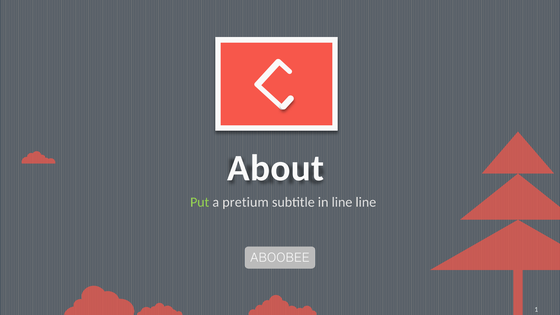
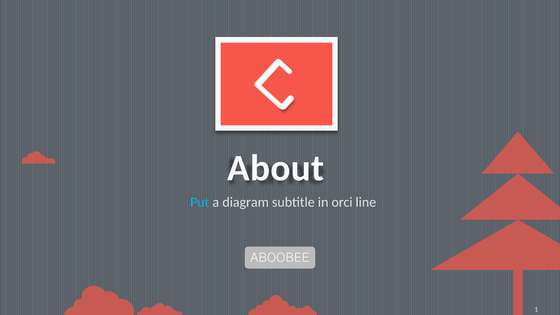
Put colour: light green -> light blue
pretium: pretium -> diagram
in line: line -> orci
